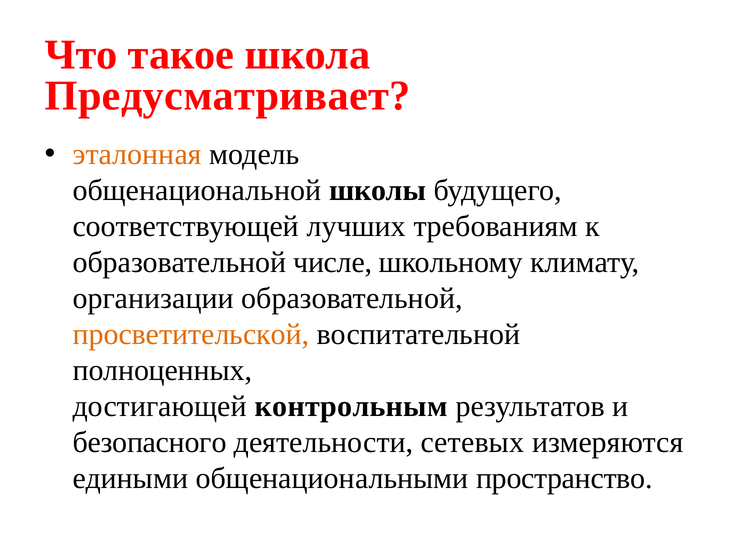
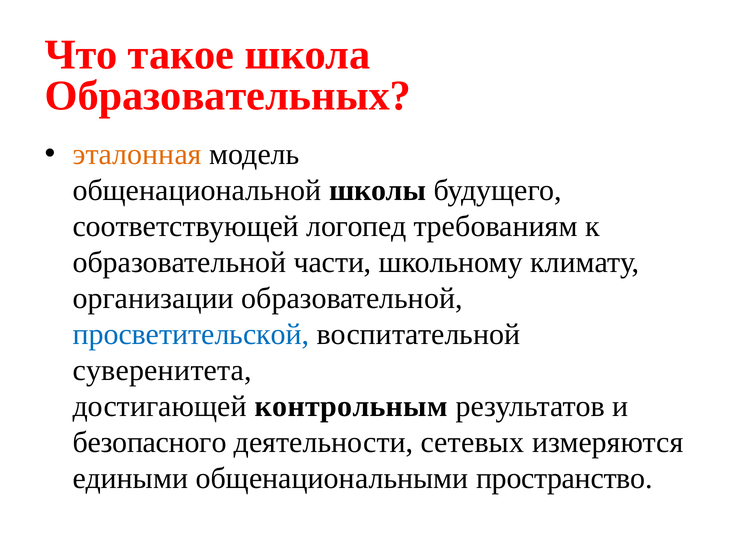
Предусматривает: Предусматривает -> Образовательных
лучших: лучших -> логопед
числе: числе -> части
просветительской colour: orange -> blue
полноценных: полноценных -> суверенитета
